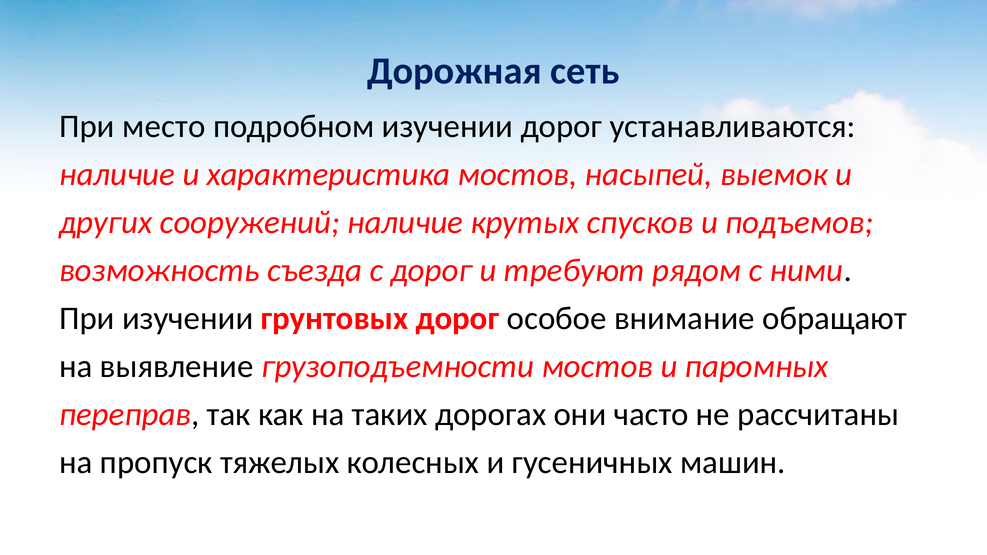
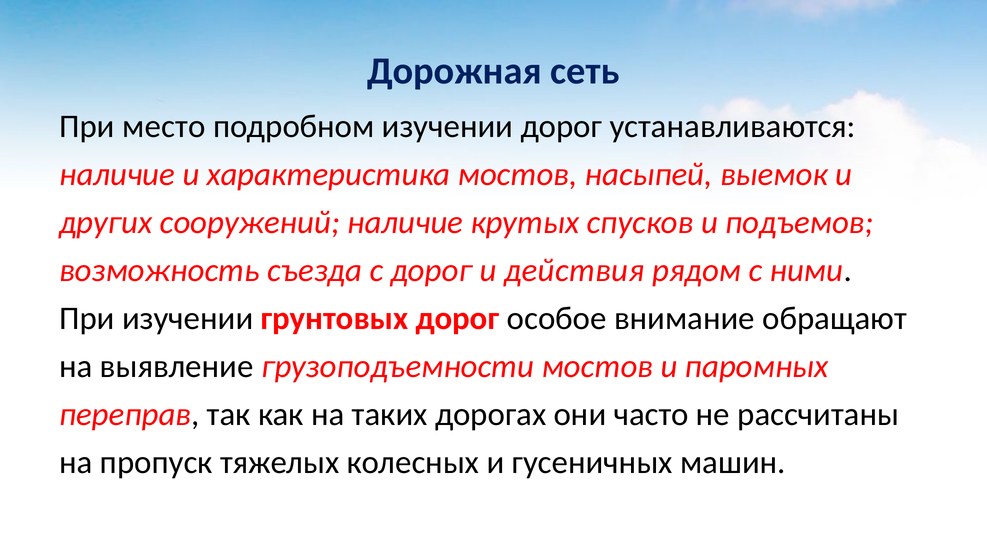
требуют: требуют -> действия
